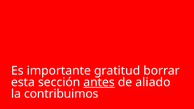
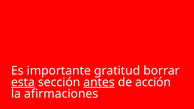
esta underline: none -> present
aliado: aliado -> acción
contribuimos: contribuimos -> afirmaciones
